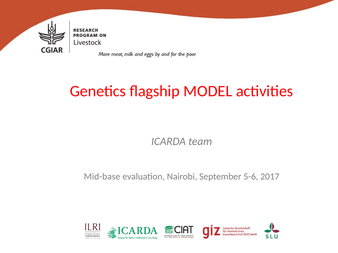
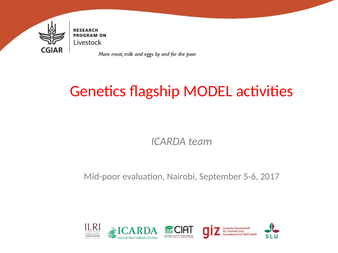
Mid-base: Mid-base -> Mid-poor
